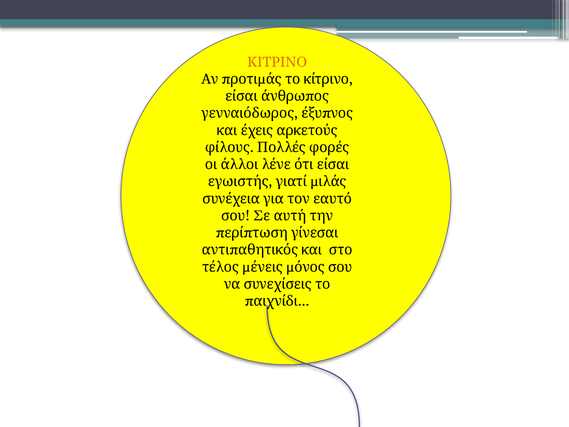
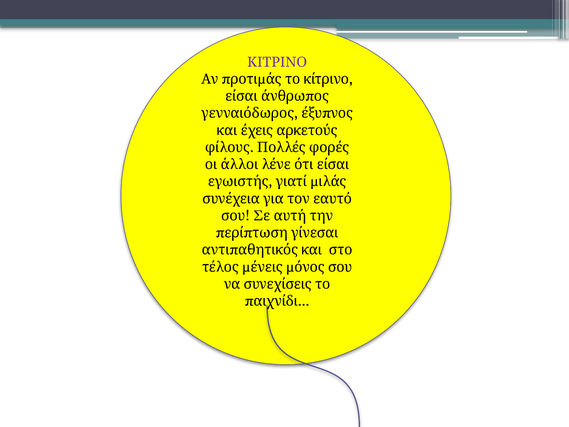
ΚΙΤΡΙΝΟ colour: orange -> purple
